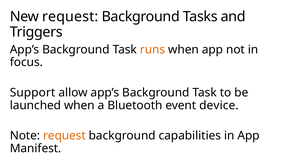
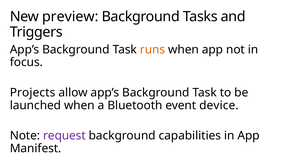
New request: request -> preview
Support: Support -> Projects
request at (64, 136) colour: orange -> purple
